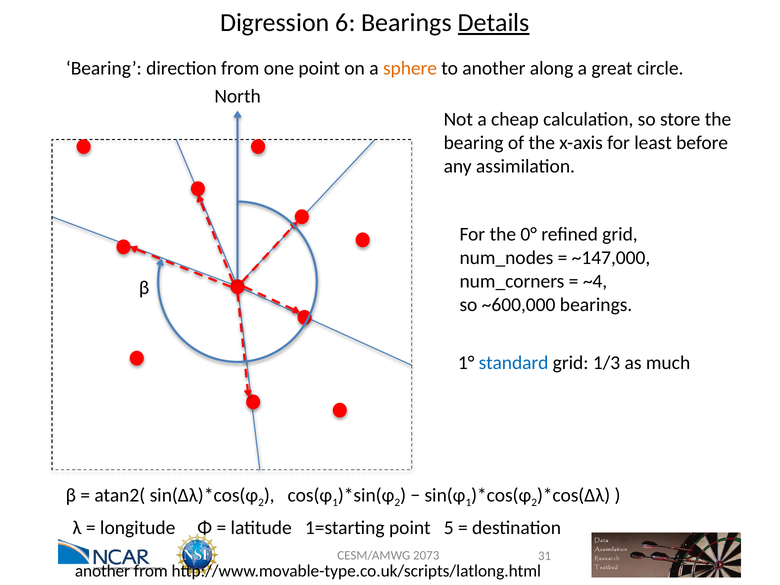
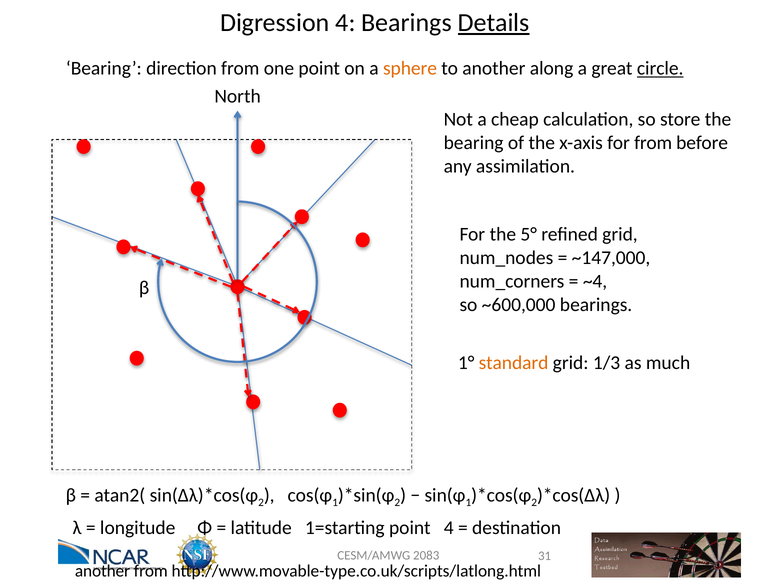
Digression 6: 6 -> 4
circle underline: none -> present
for least: least -> from
0°: 0° -> 5°
standard colour: blue -> orange
point 5: 5 -> 4
2073: 2073 -> 2083
